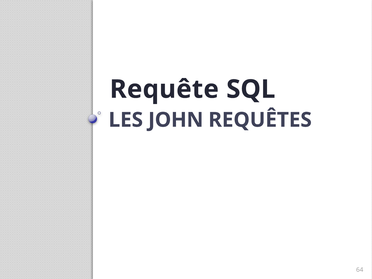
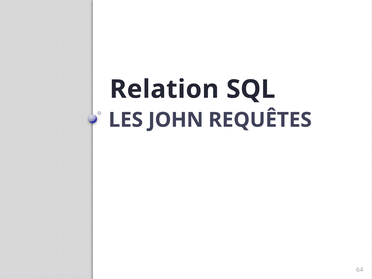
Requête: Requête -> Relation
